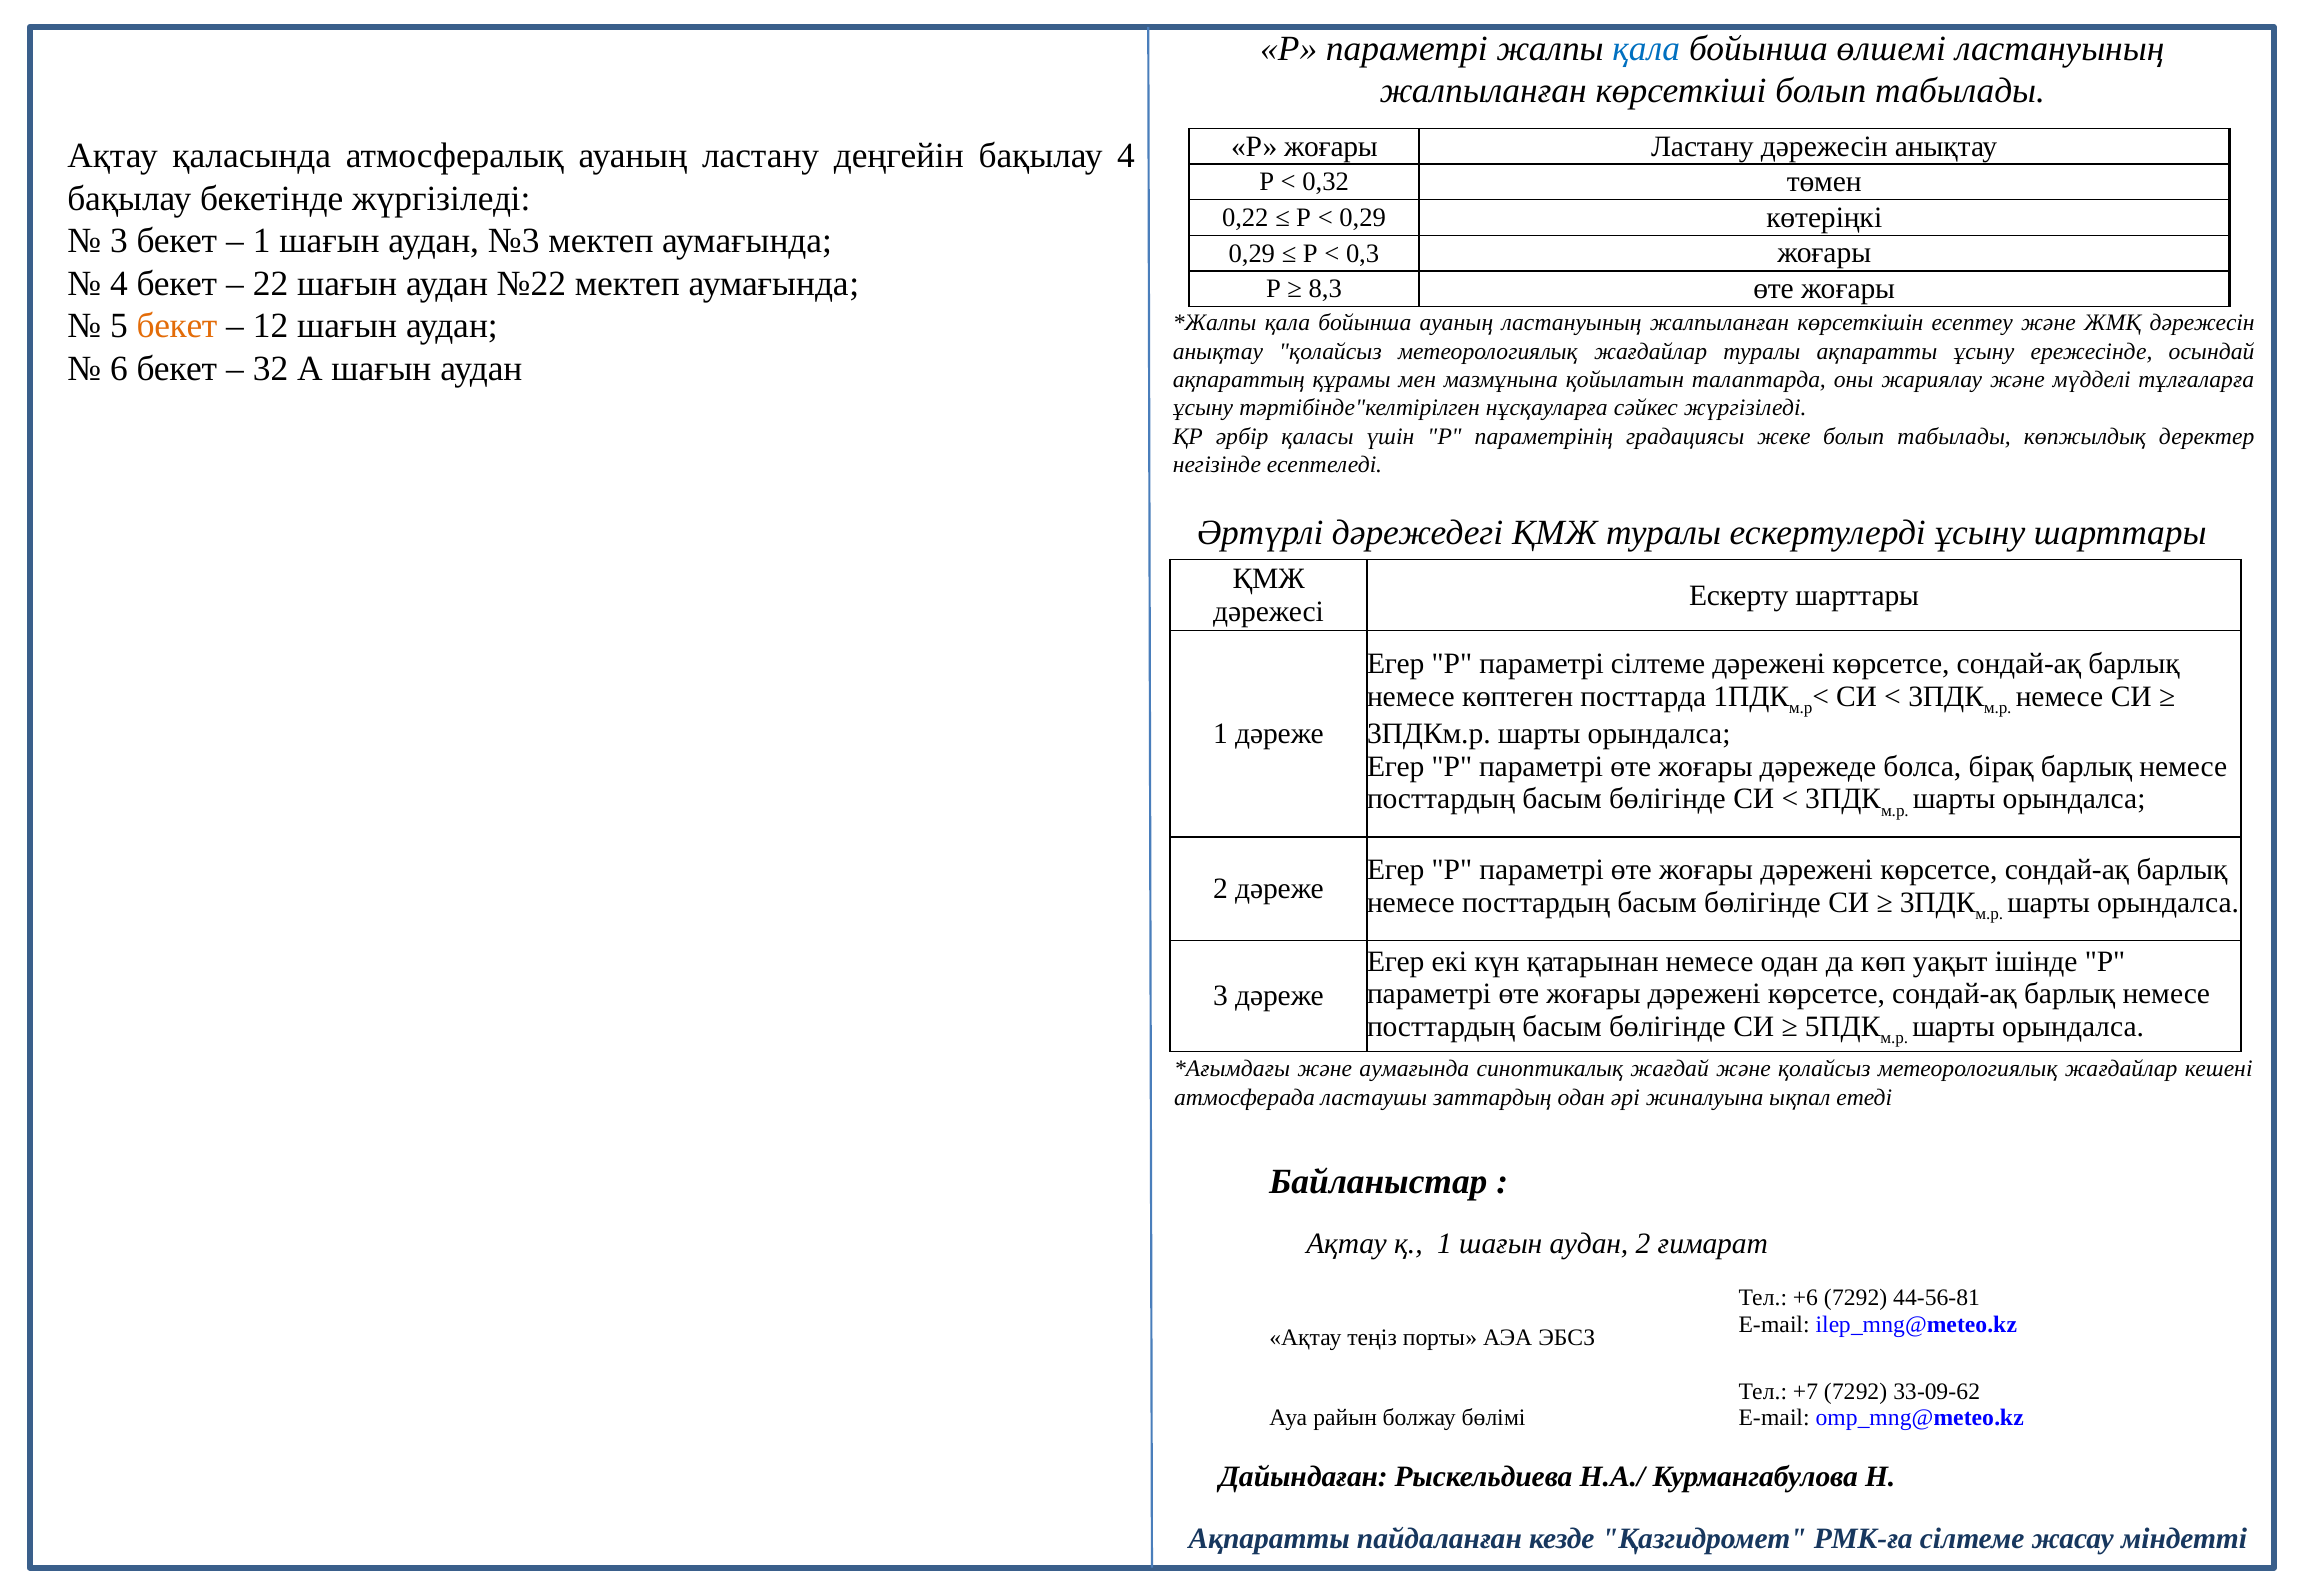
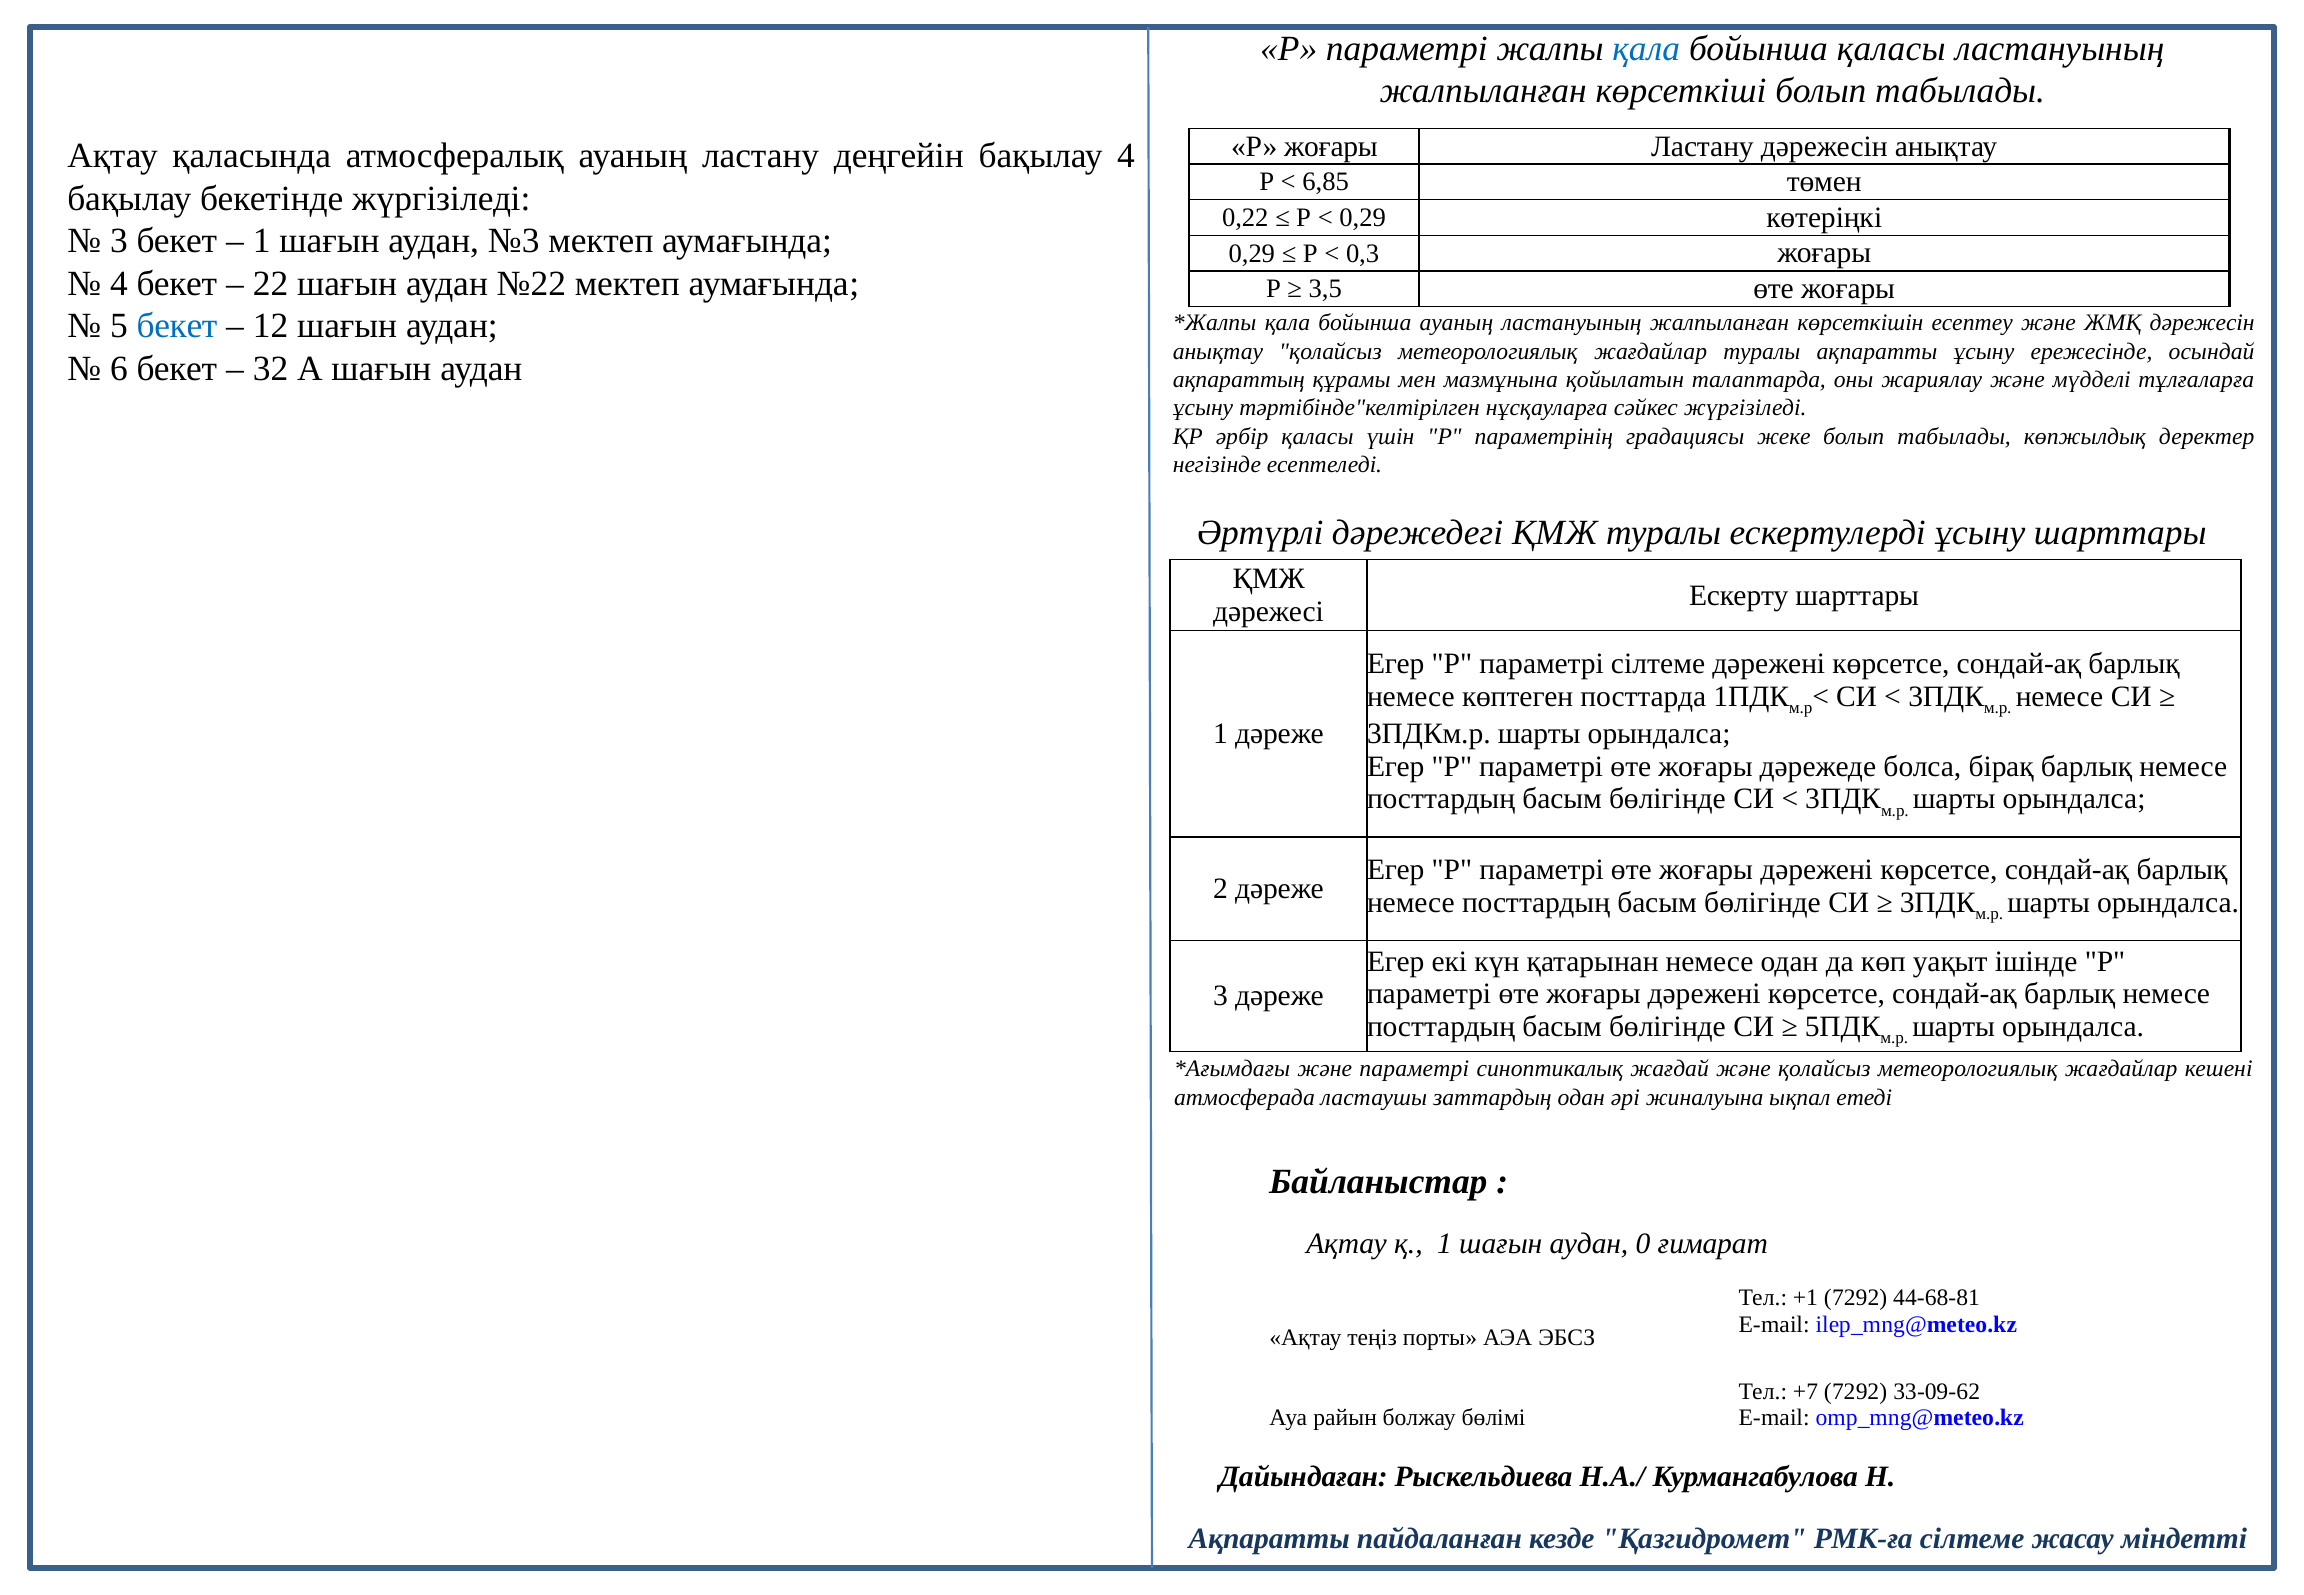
бойынша өлшемі: өлшемі -> қаласы
0,32: 0,32 -> 6,85
8,3: 8,3 -> 3,5
бекет at (177, 326) colour: orange -> blue
және аумағында: аумағында -> параметрі
аудан 2: 2 -> 0
+6: +6 -> +1
44-56-81: 44-56-81 -> 44-68-81
